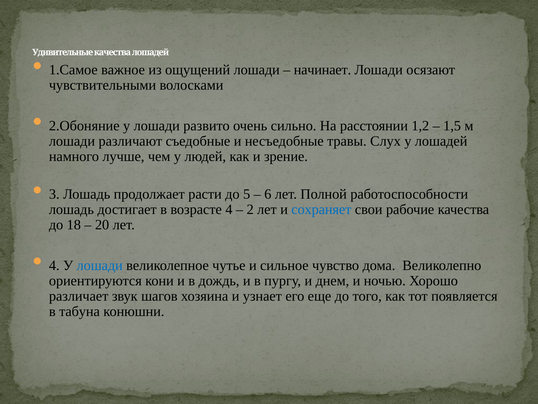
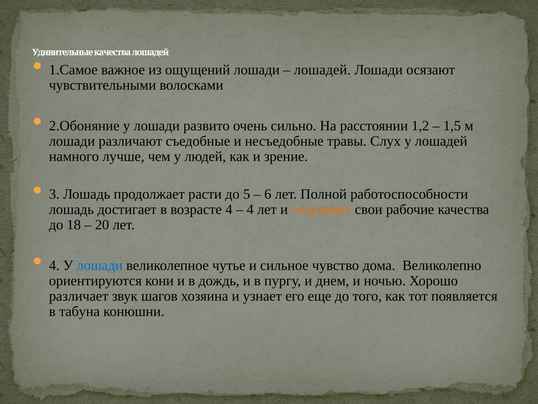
начинает at (322, 70): начинает -> лошадей
2 at (250, 209): 2 -> 4
сохраняет colour: blue -> orange
